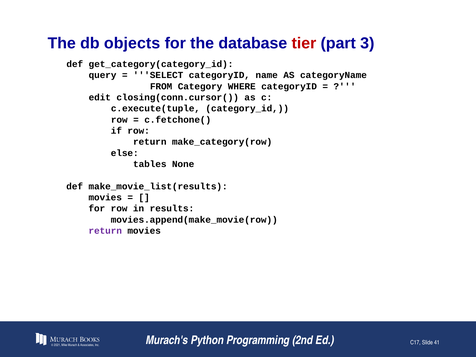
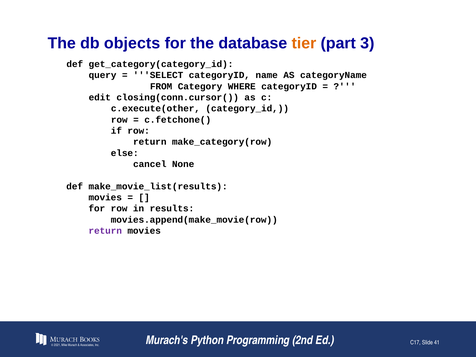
tier colour: red -> orange
c.execute(tuple: c.execute(tuple -> c.execute(other
tables: tables -> cancel
